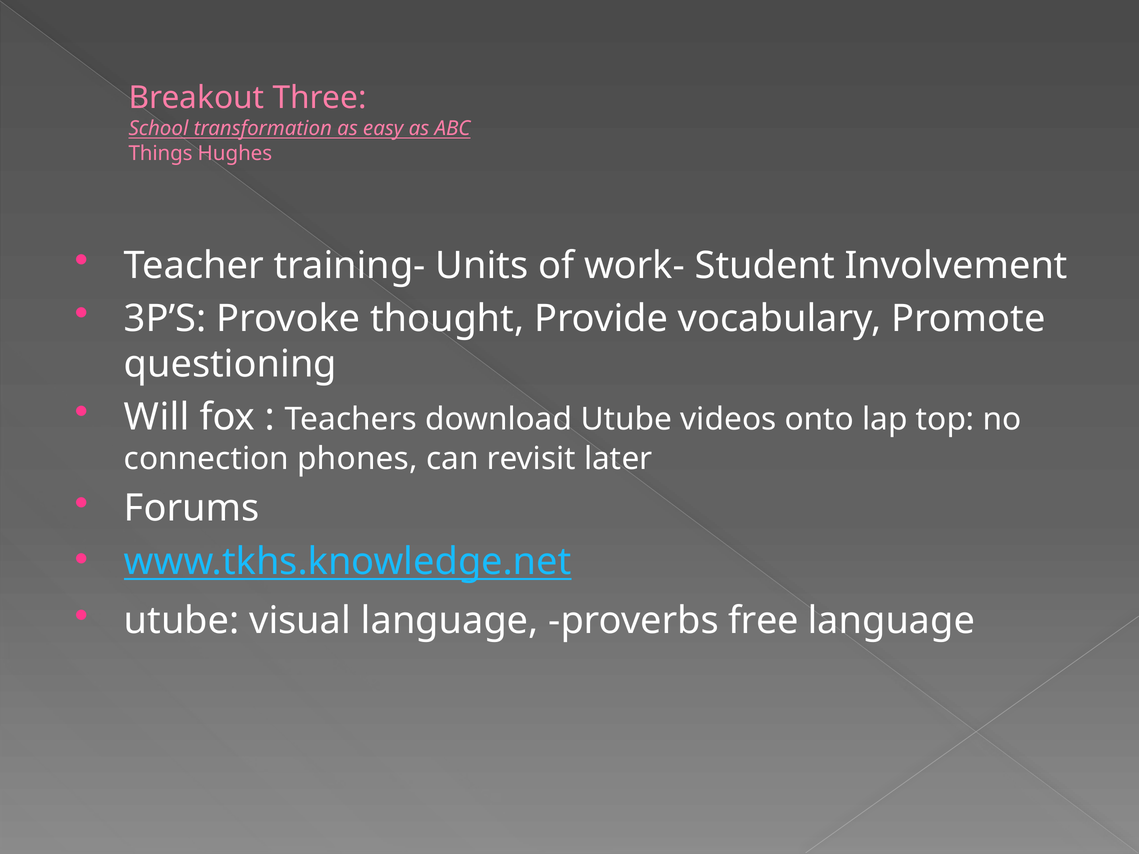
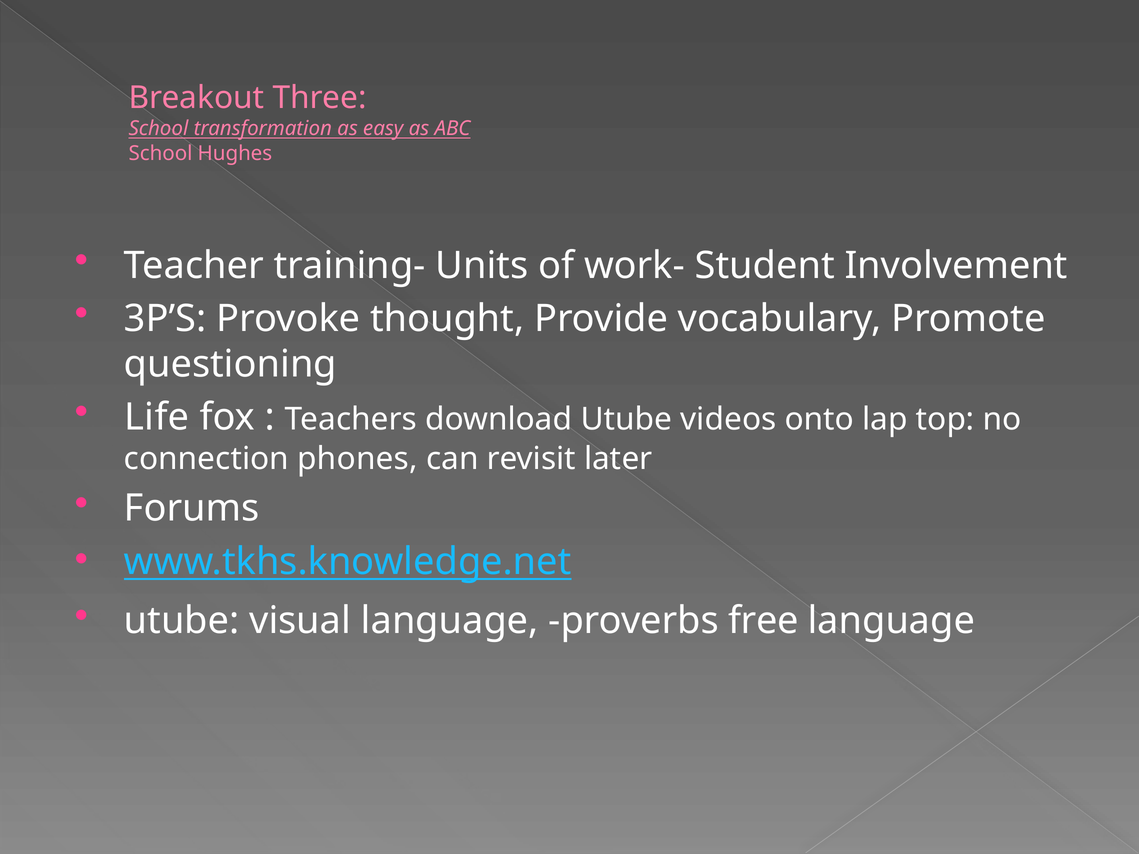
Things at (161, 153): Things -> School
Will: Will -> Life
